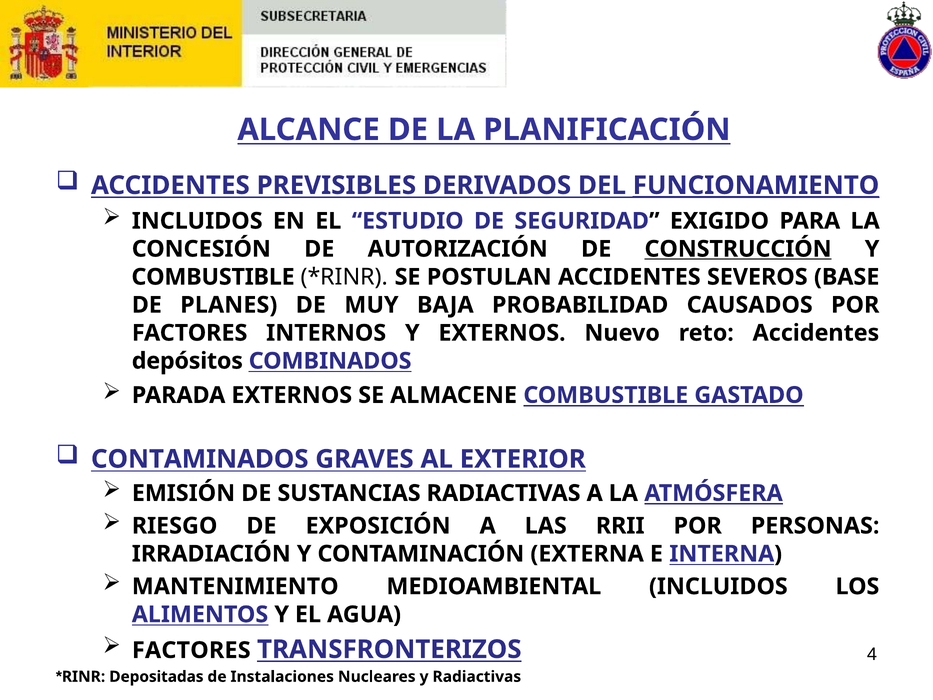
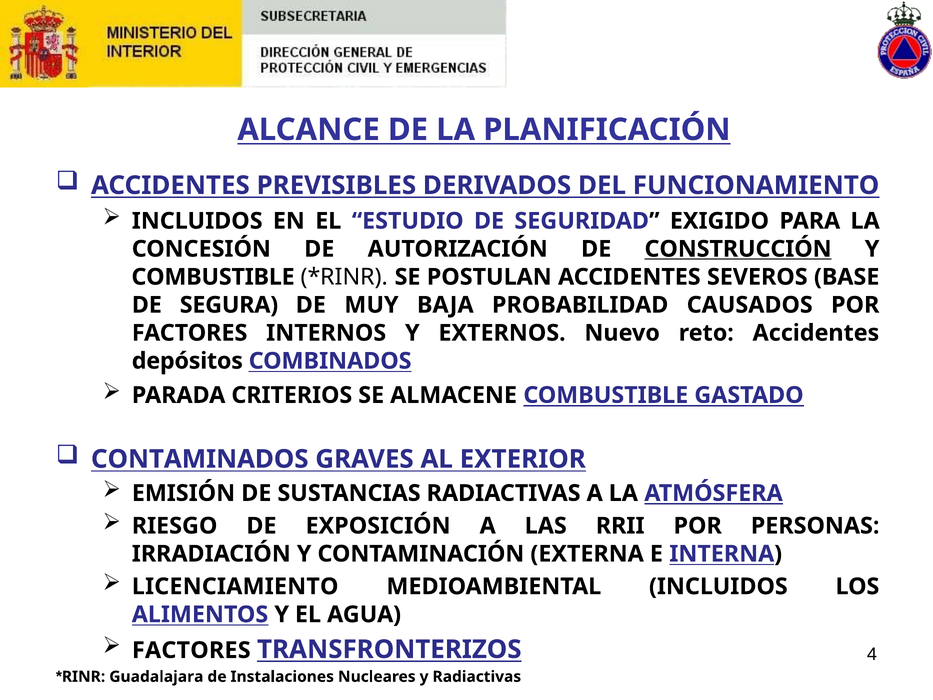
FUNCIONAMIENTO underline: present -> none
PLANES: PLANES -> SEGURA
PARADA EXTERNOS: EXTERNOS -> CRITERIOS
MANTENIMIENTO: MANTENIMIENTO -> LICENCIAMIENTO
Depositadas: Depositadas -> Guadalajara
